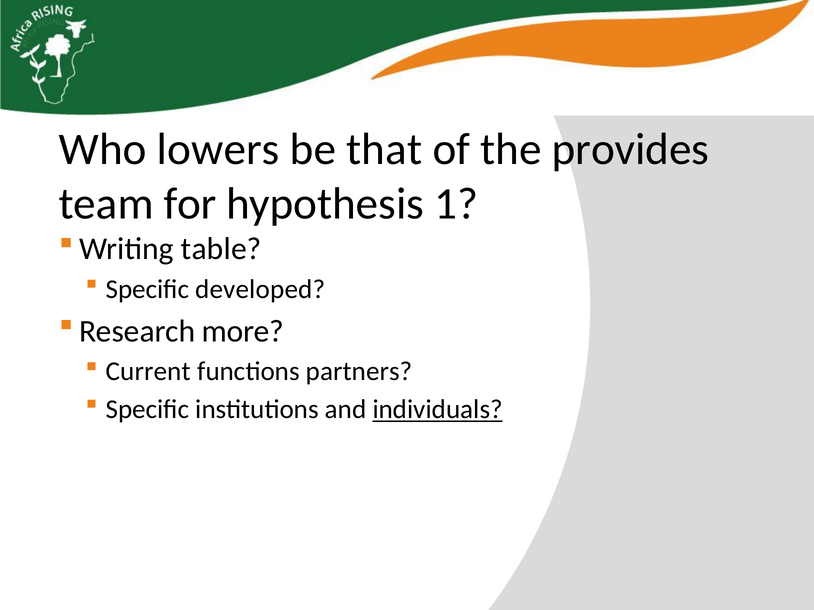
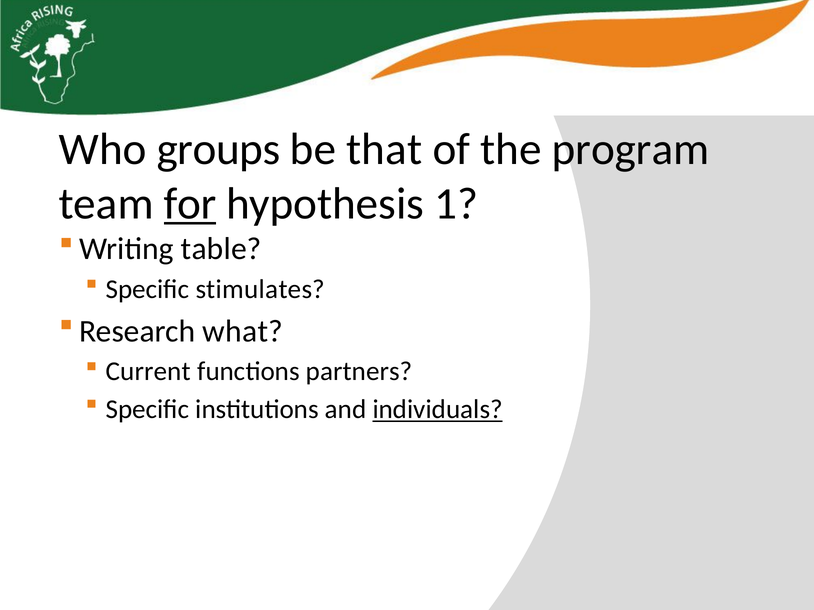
lowers: lowers -> groups
provides: provides -> program
for underline: none -> present
developed: developed -> stimulates
more: more -> what
